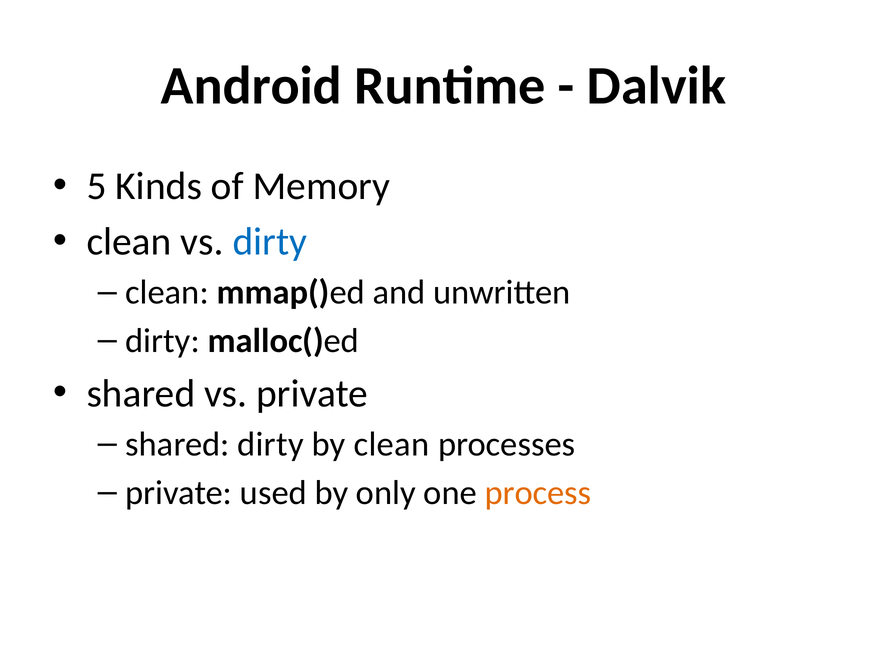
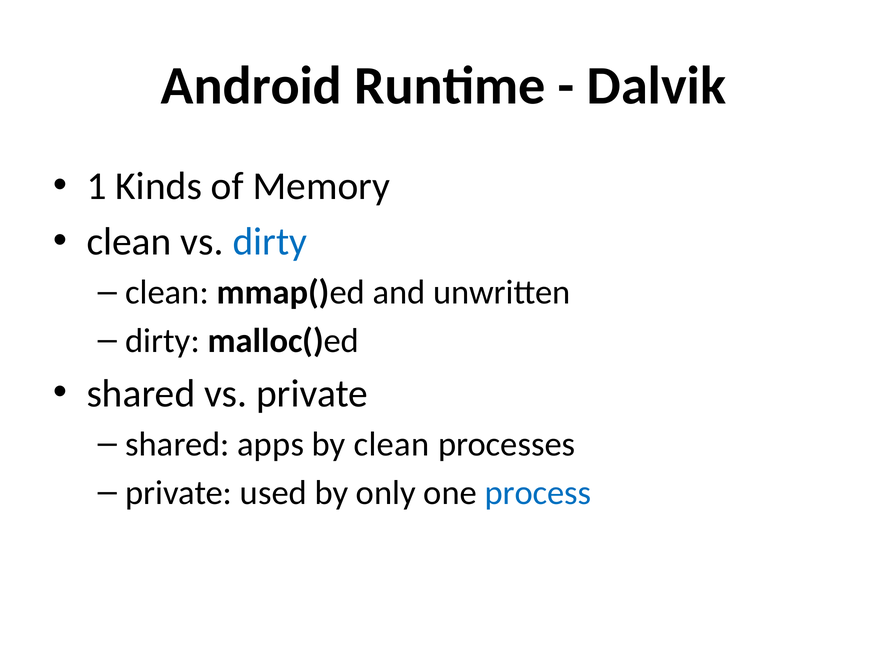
5: 5 -> 1
shared dirty: dirty -> apps
process colour: orange -> blue
